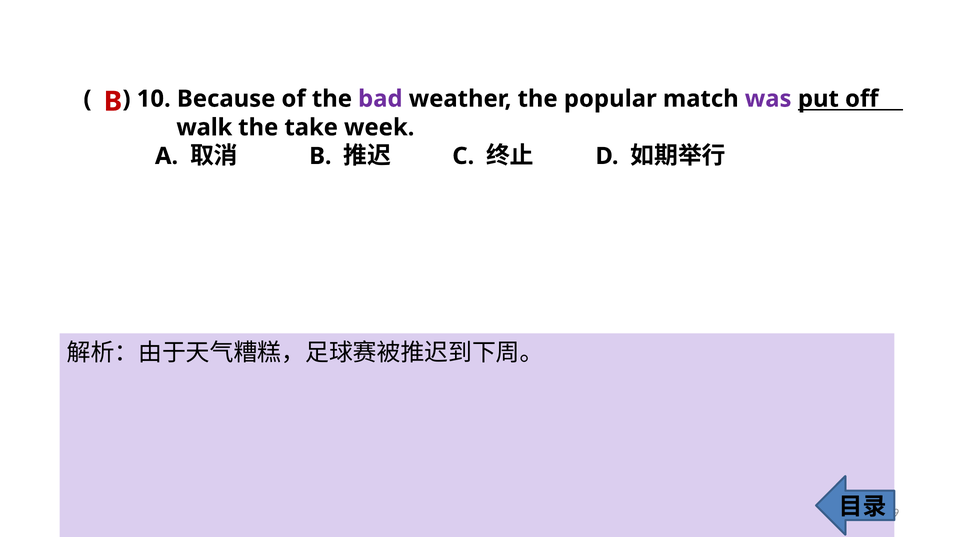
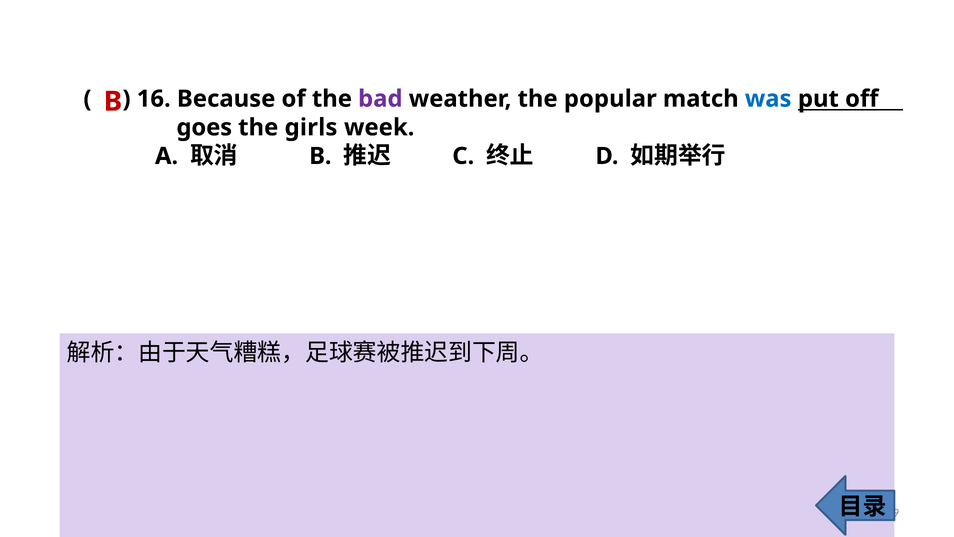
10: 10 -> 16
was colour: purple -> blue
walk: walk -> goes
take: take -> girls
